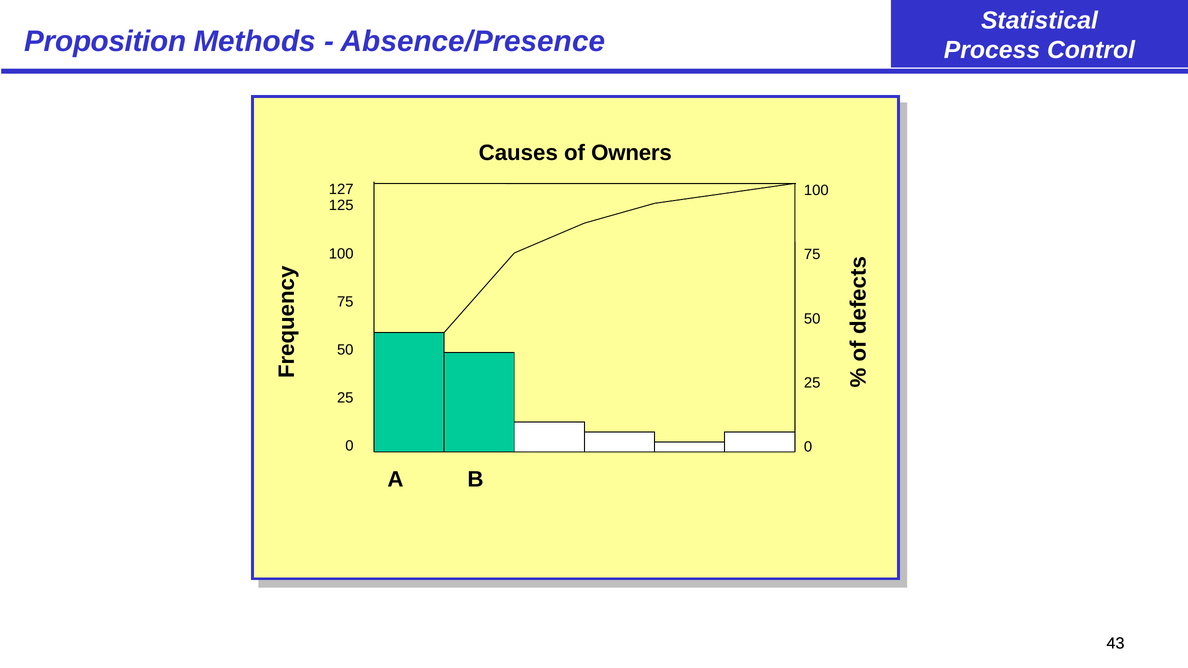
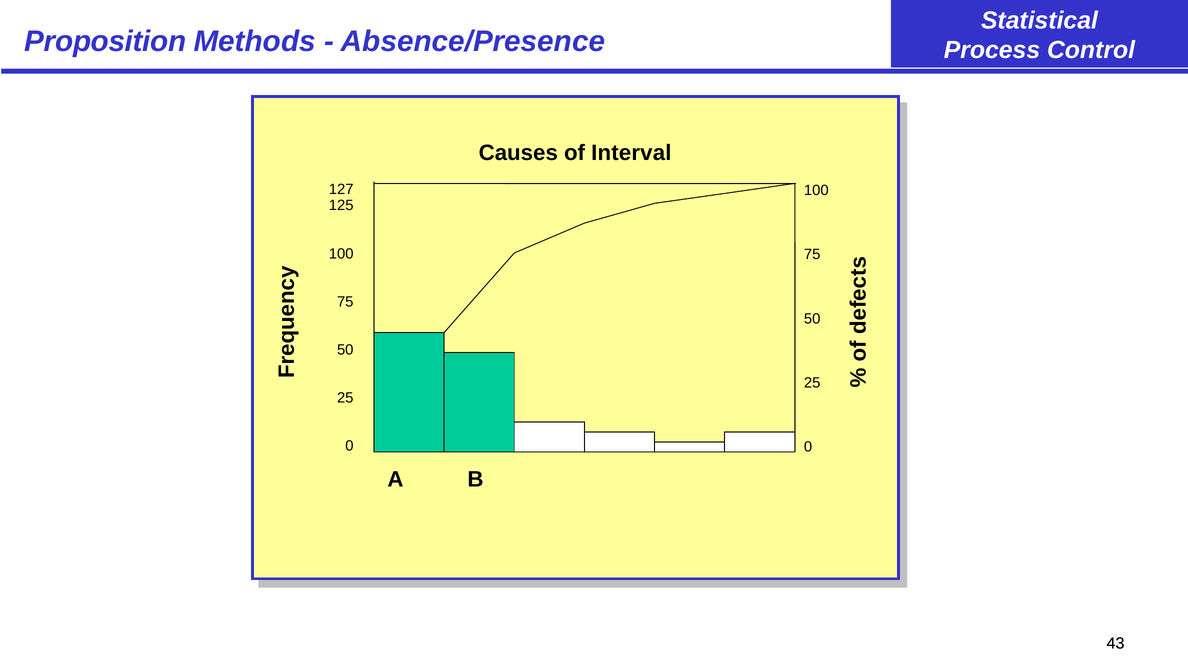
Owners: Owners -> Interval
